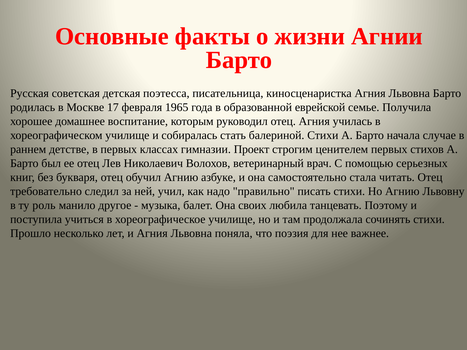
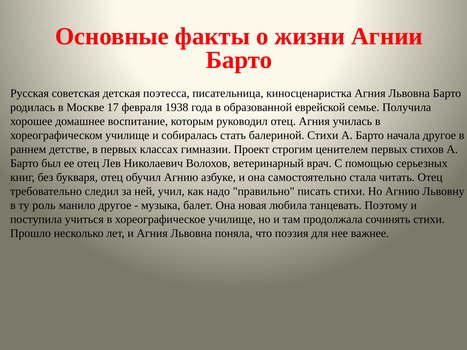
1965: 1965 -> 1938
начала случае: случае -> другое
своих: своих -> новая
